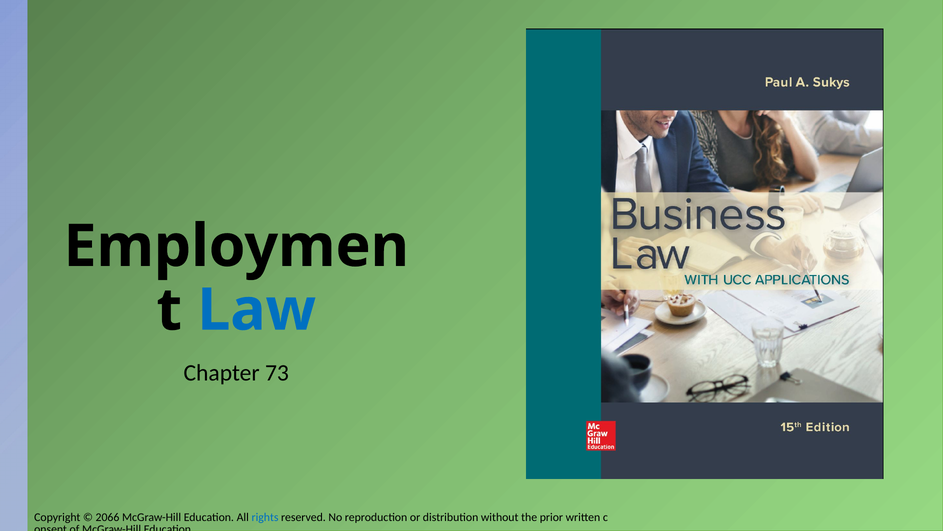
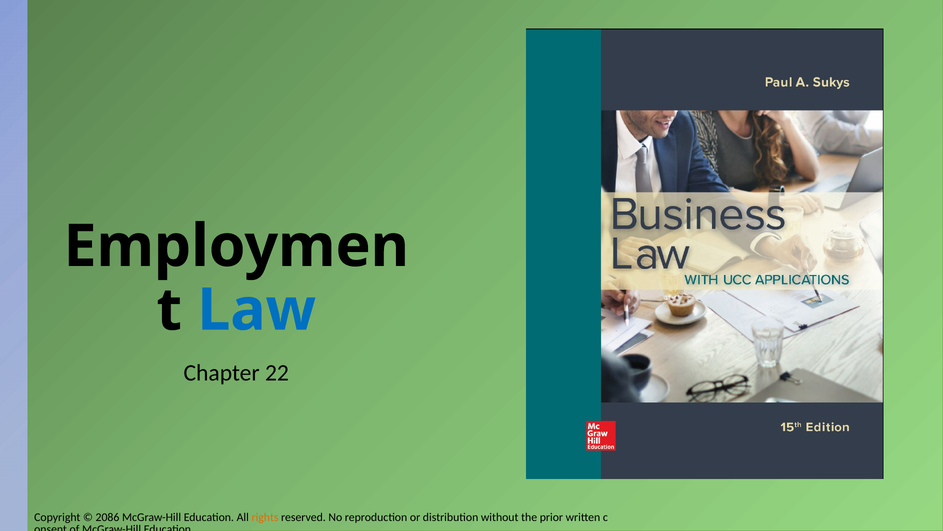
73: 73 -> 22
2066: 2066 -> 2086
rights colour: blue -> orange
